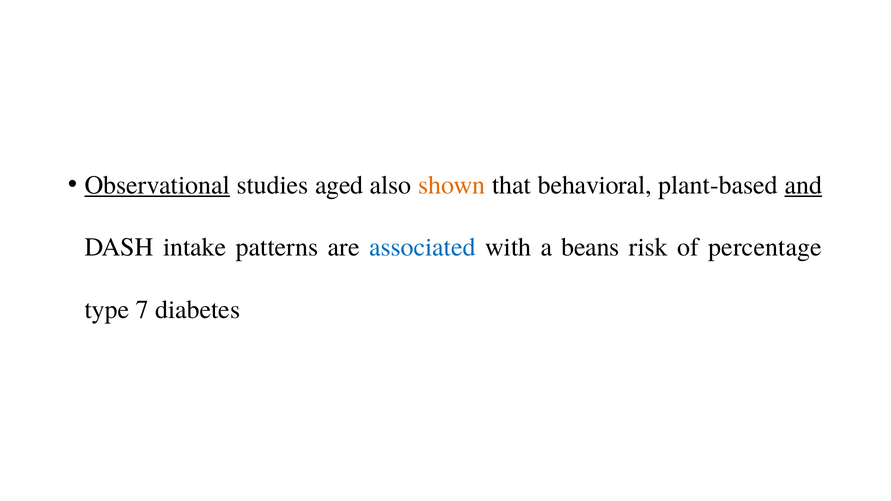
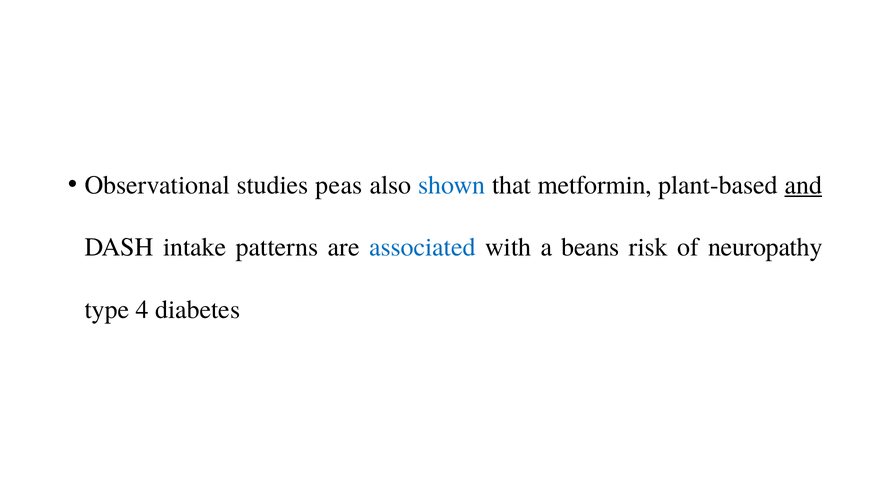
Observational underline: present -> none
aged: aged -> peas
shown colour: orange -> blue
behavioral: behavioral -> metformin
percentage: percentage -> neuropathy
7: 7 -> 4
